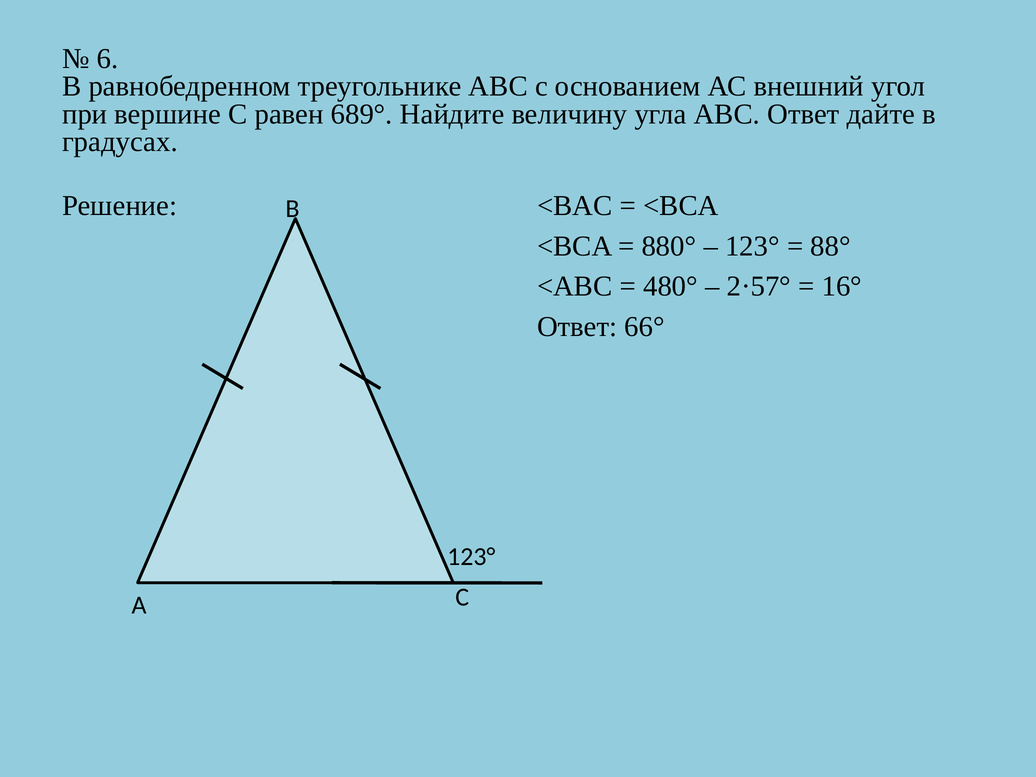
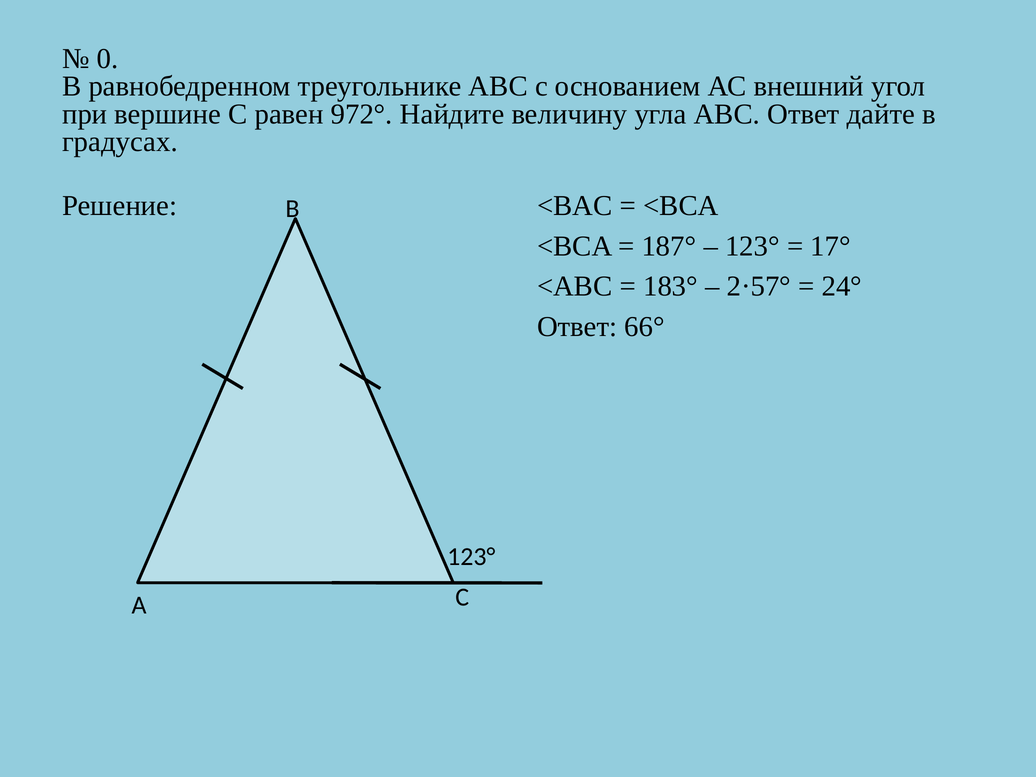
6: 6 -> 0
689°: 689° -> 972°
880°: 880° -> 187°
88°: 88° -> 17°
480°: 480° -> 183°
16°: 16° -> 24°
